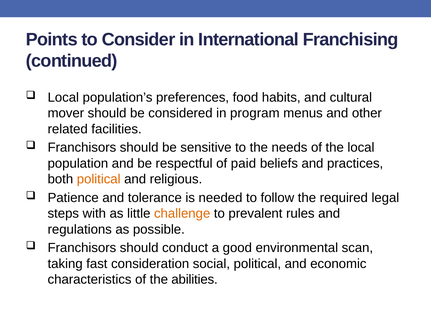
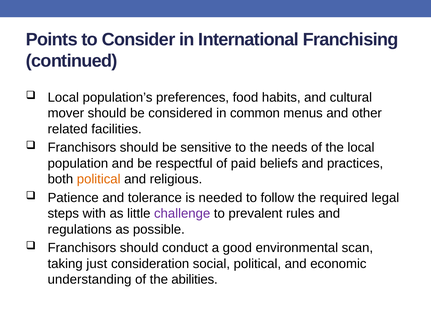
program: program -> common
challenge colour: orange -> purple
fast: fast -> just
characteristics: characteristics -> understanding
